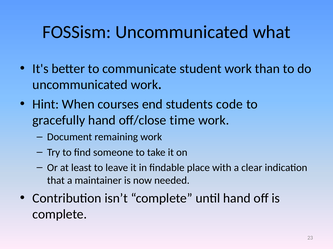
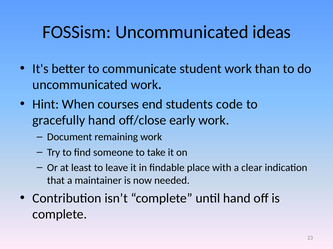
what: what -> ideas
time: time -> early
